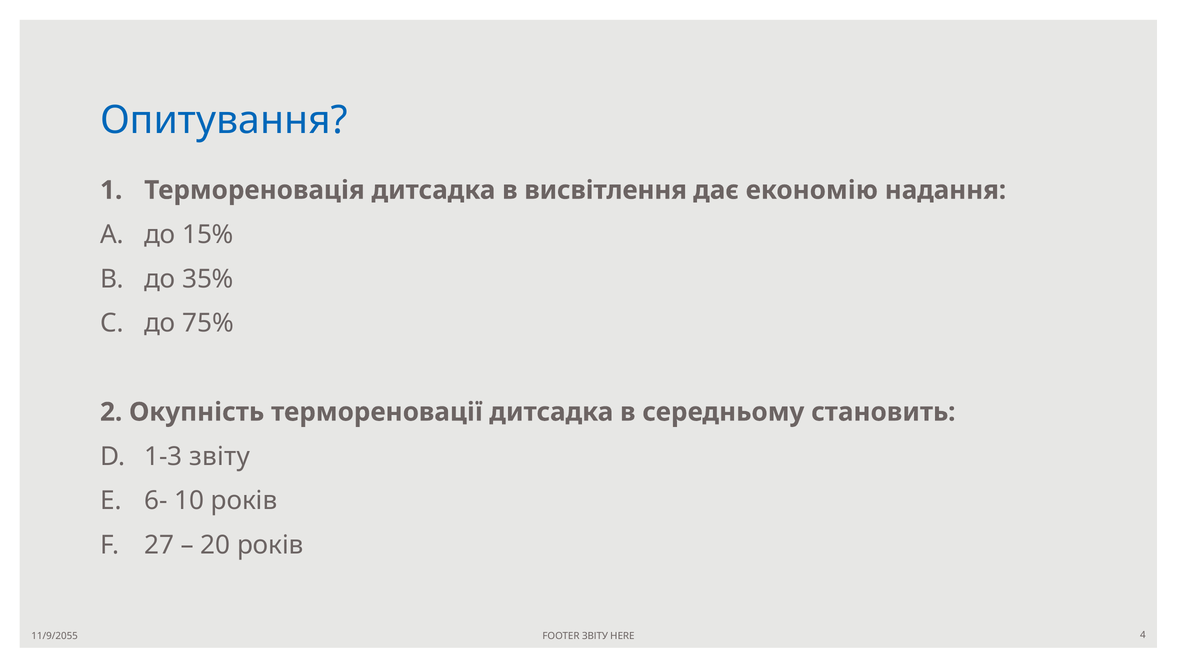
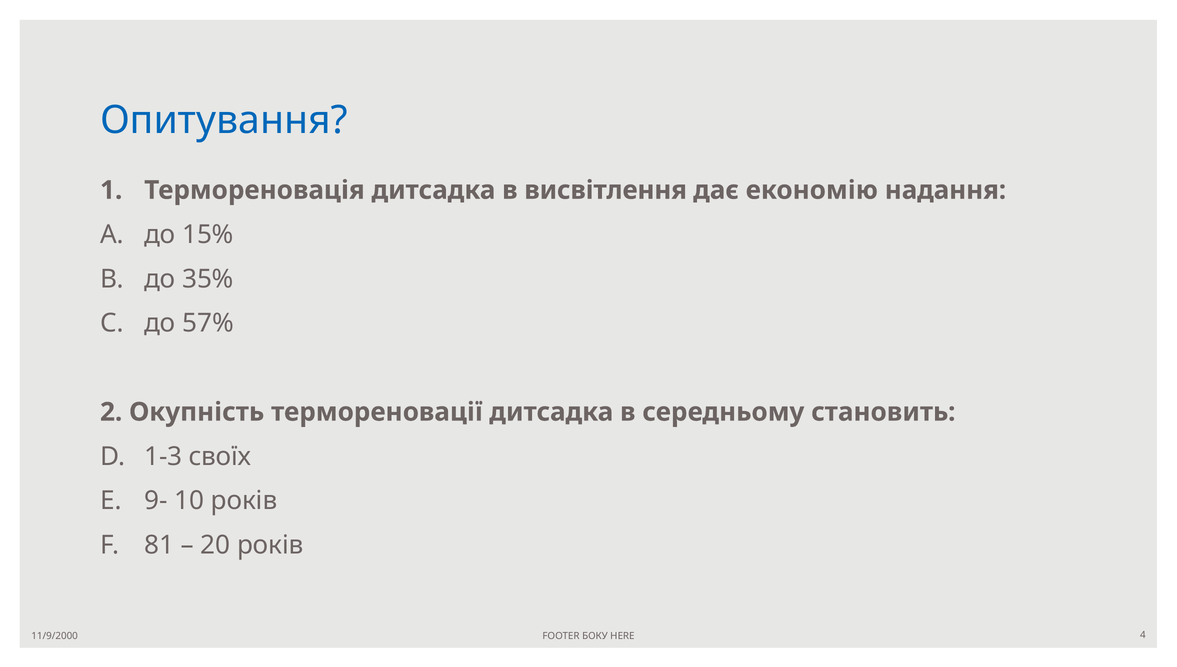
75%: 75% -> 57%
1-3 звіту: звіту -> своїх
6-: 6- -> 9-
27: 27 -> 81
11/9/2055: 11/9/2055 -> 11/9/2000
FOOTER ЗВІТУ: ЗВІТУ -> БОКУ
